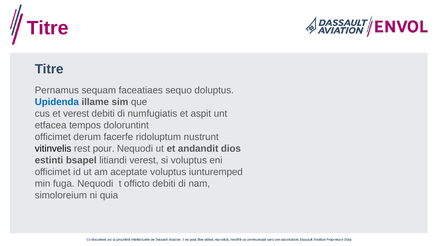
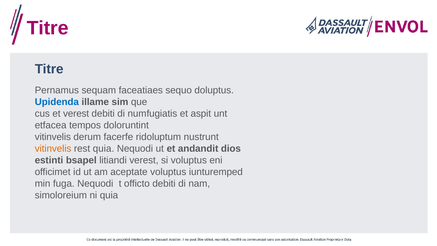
officimet at (53, 137): officimet -> vitinvelis
vitinvelis at (53, 148) colour: black -> orange
rest pour: pour -> quia
